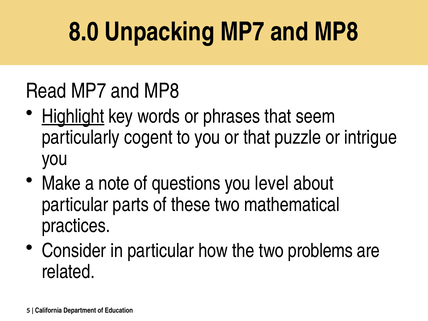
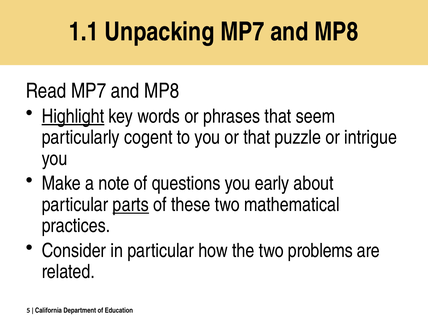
8.0: 8.0 -> 1.1
level: level -> early
parts underline: none -> present
